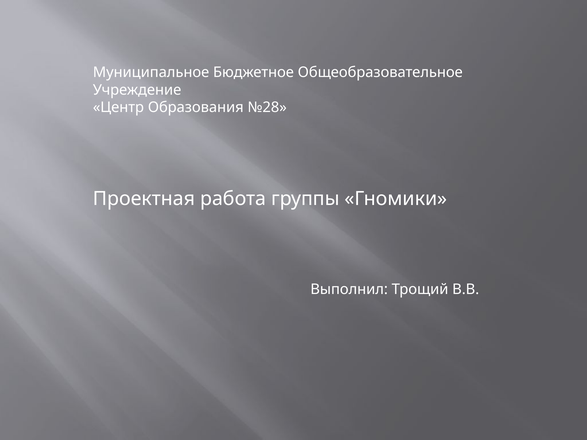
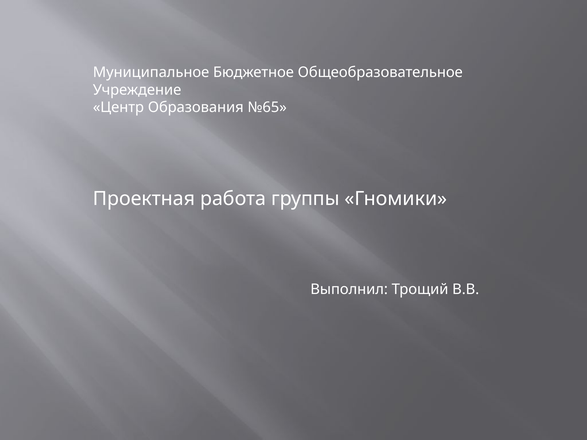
№28: №28 -> №65
